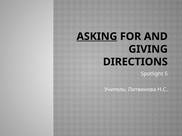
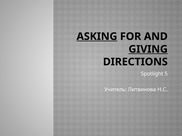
GIVING underline: none -> present
